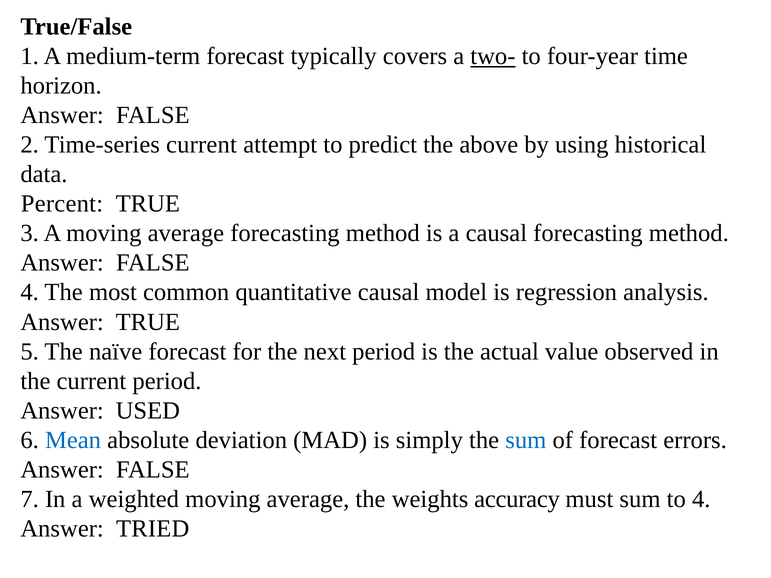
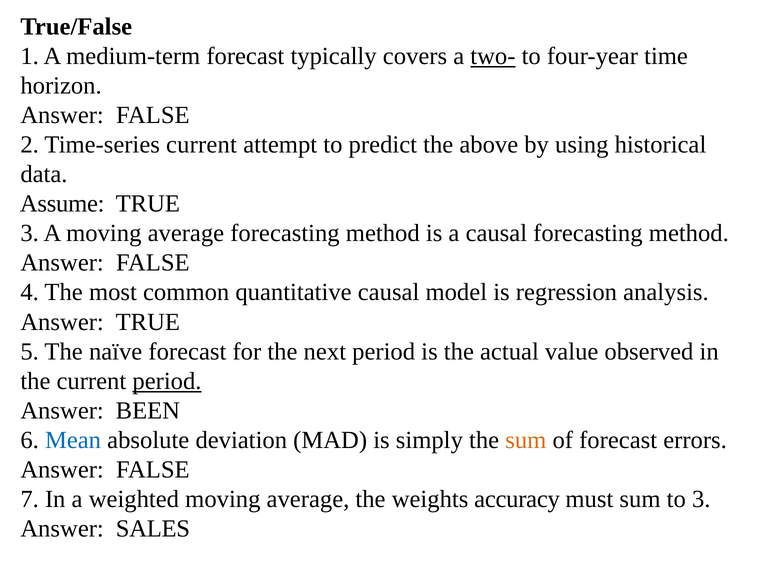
Percent: Percent -> Assume
period at (167, 381) underline: none -> present
USED: USED -> BEEN
sum at (526, 440) colour: blue -> orange
to 4: 4 -> 3
TRIED: TRIED -> SALES
